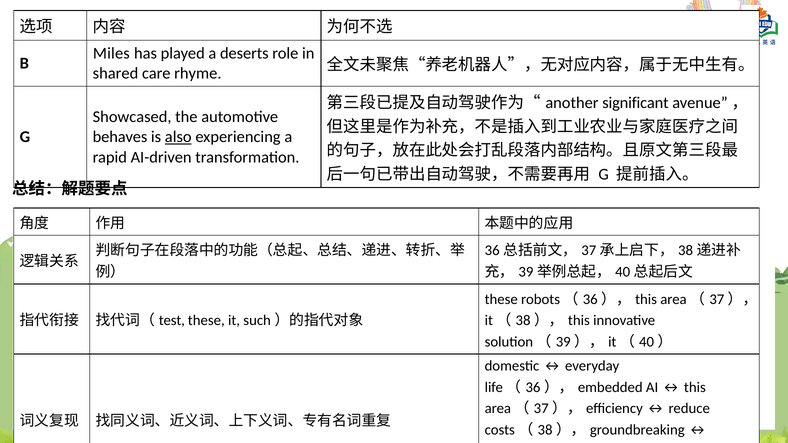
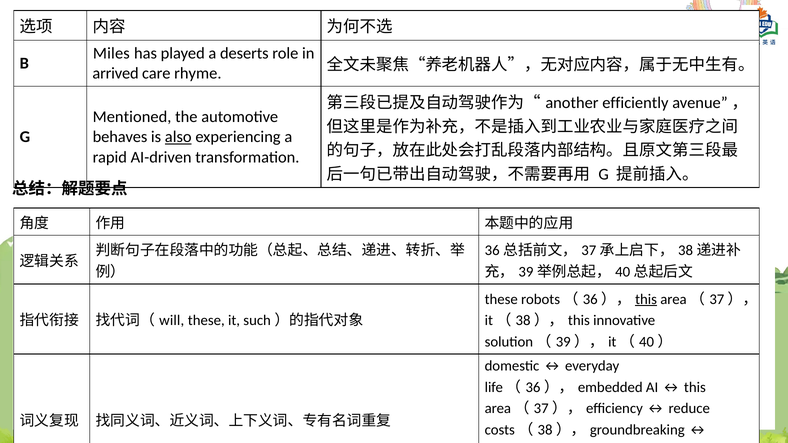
shared: shared -> arrived
significant: significant -> efficiently
Showcased: Showcased -> Mentioned
this at (646, 299) underline: none -> present
test: test -> will
